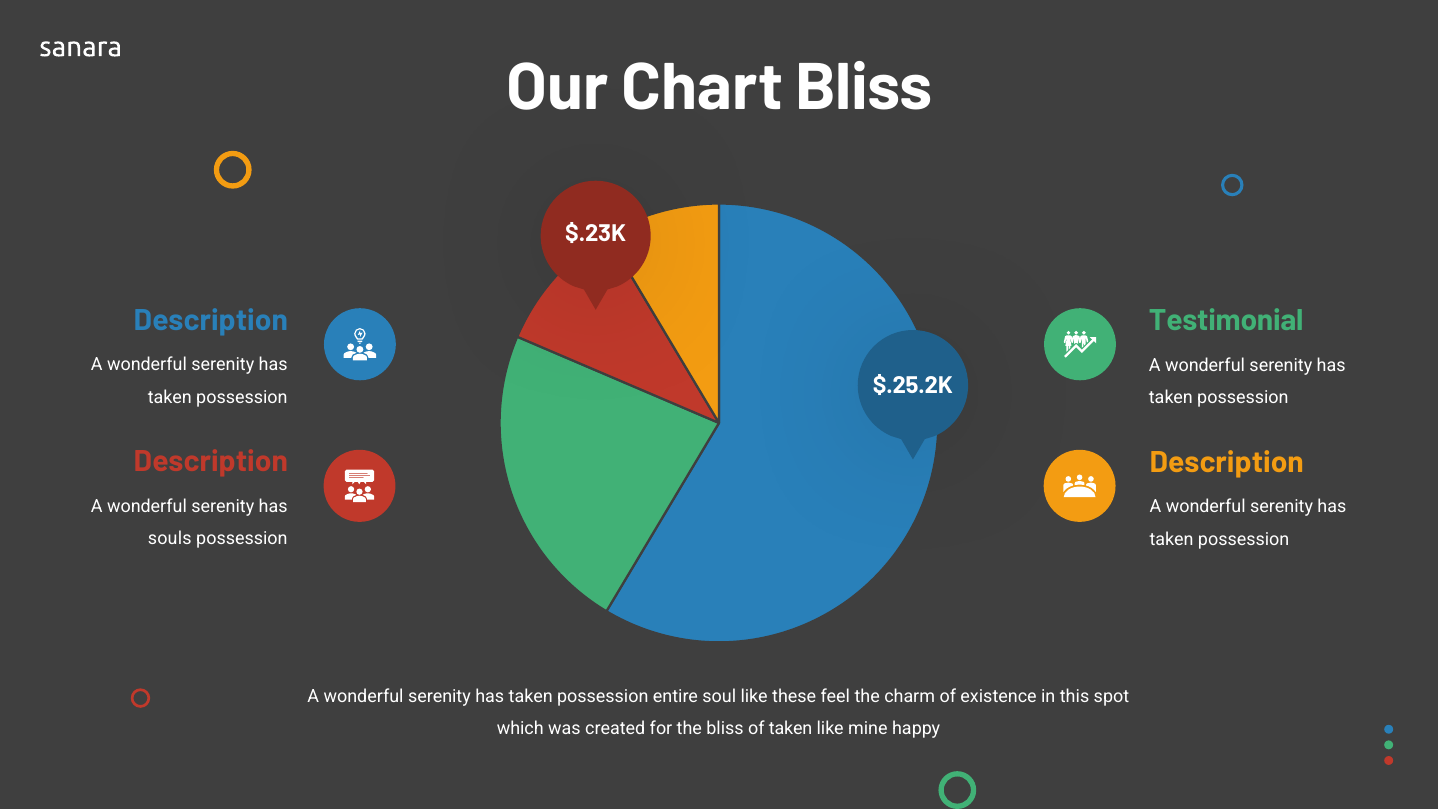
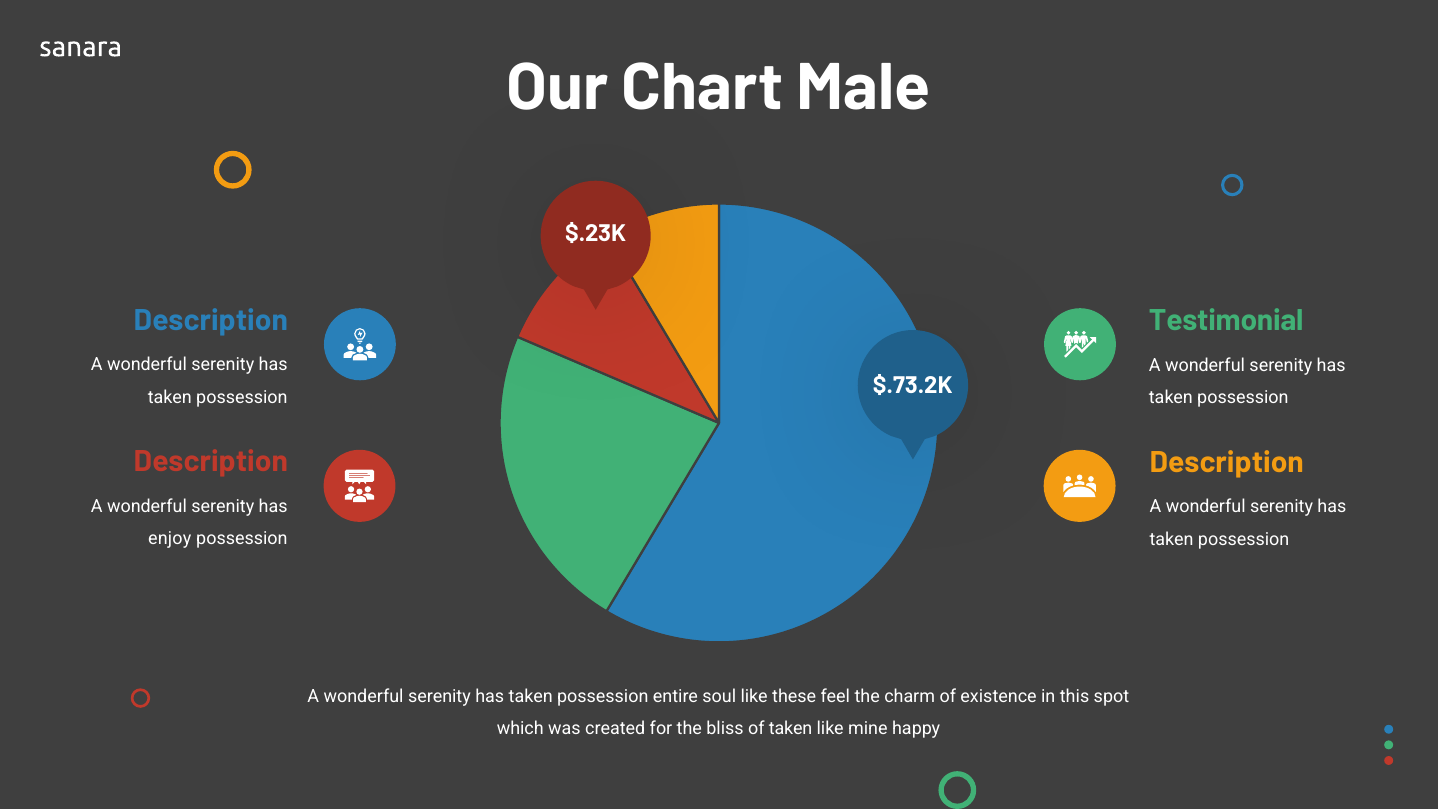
Chart Bliss: Bliss -> Male
$.25.2K: $.25.2K -> $.73.2K
souls: souls -> enjoy
